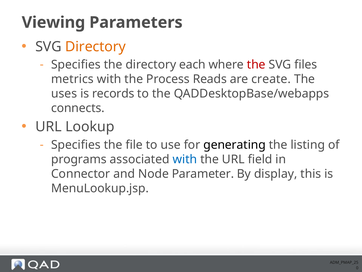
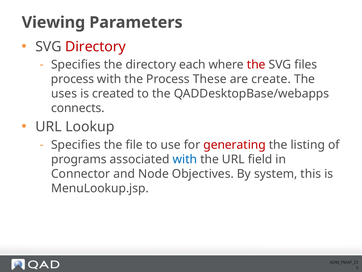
Directory at (96, 47) colour: orange -> red
metrics at (72, 79): metrics -> process
Reads: Reads -> These
records: records -> created
generating colour: black -> red
Parameter: Parameter -> Objectives
display: display -> system
